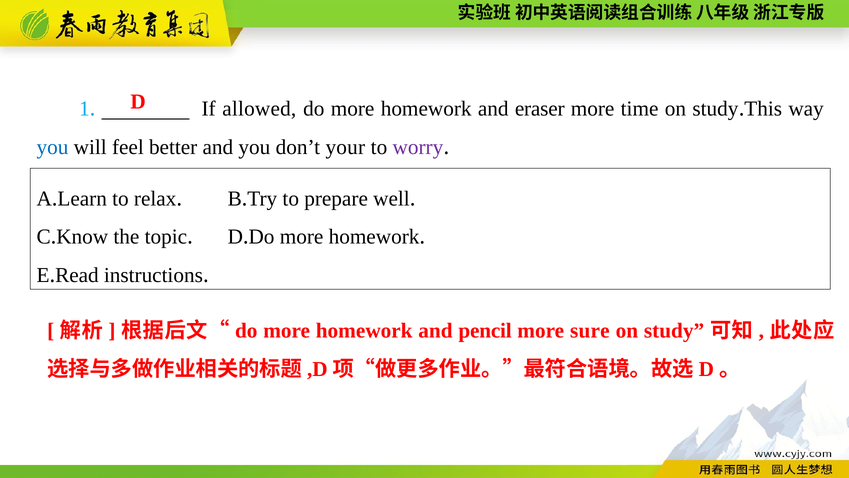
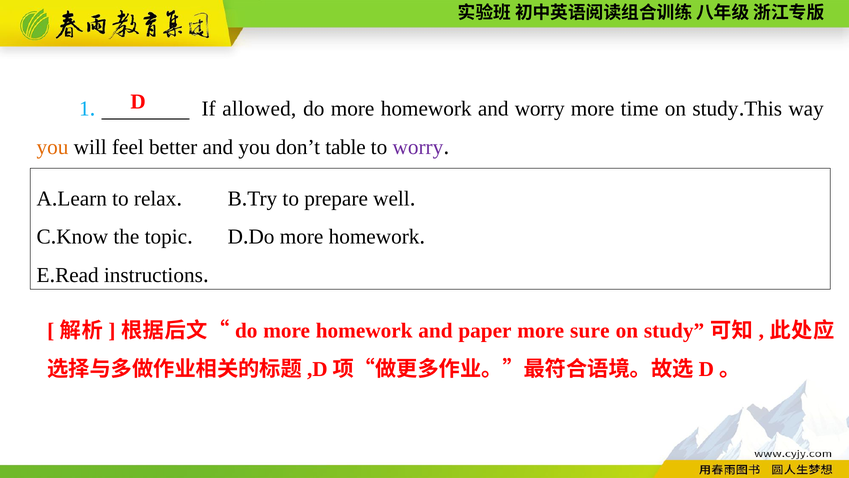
and eraser: eraser -> worry
you at (53, 147) colour: blue -> orange
your: your -> table
pencil: pencil -> paper
